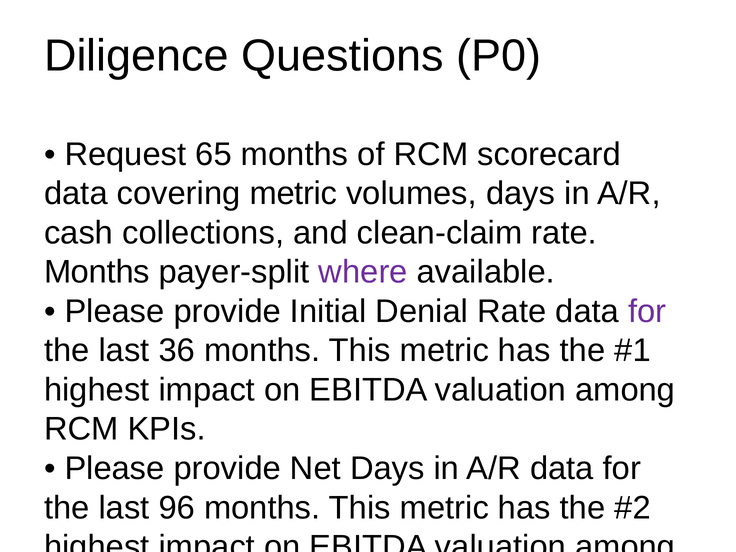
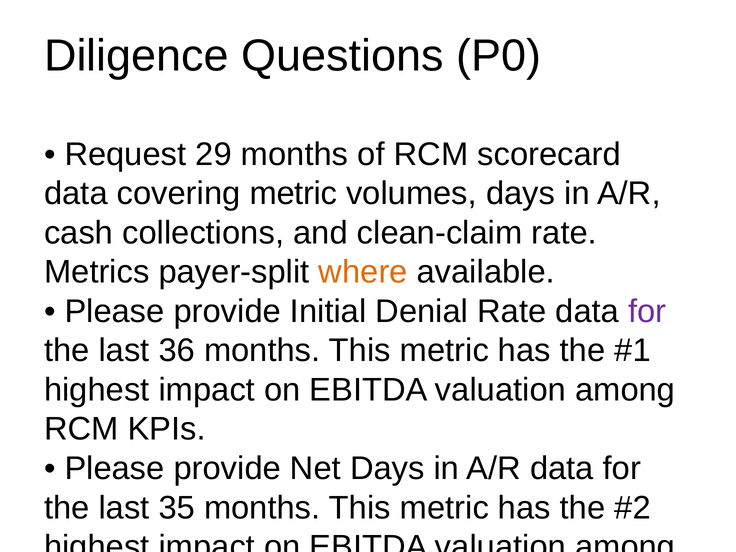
65: 65 -> 29
Months at (97, 272): Months -> Metrics
where colour: purple -> orange
96: 96 -> 35
